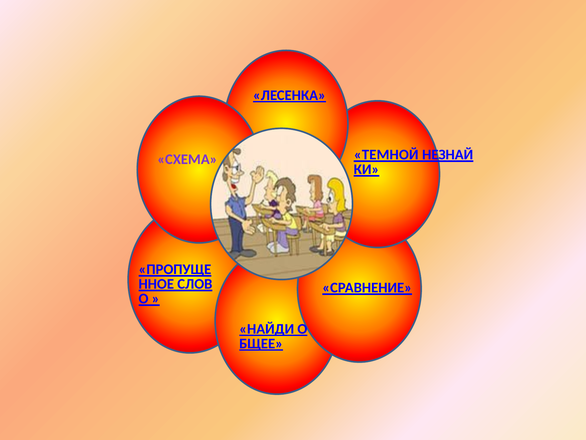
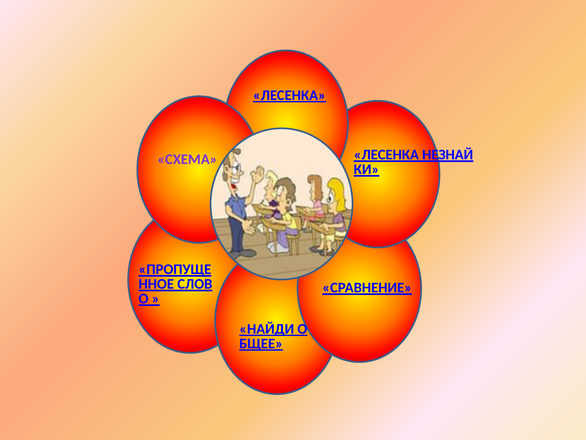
ТЕМНОЙ at (386, 155): ТЕМНОЙ -> ЛЕСЕНКА
